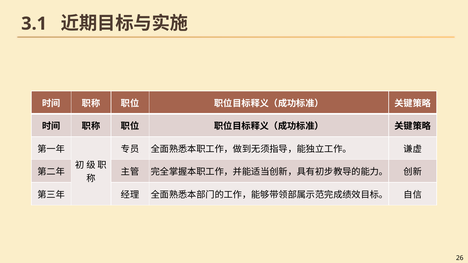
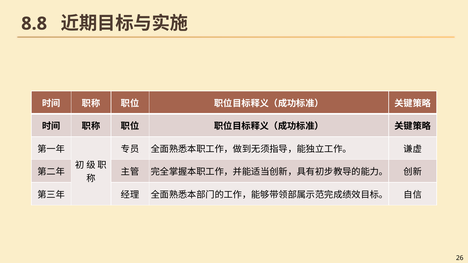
3.1: 3.1 -> 8.8
